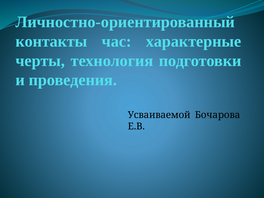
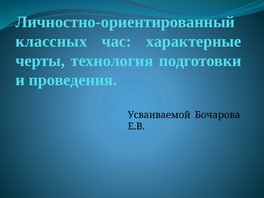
контакты: контакты -> классных
